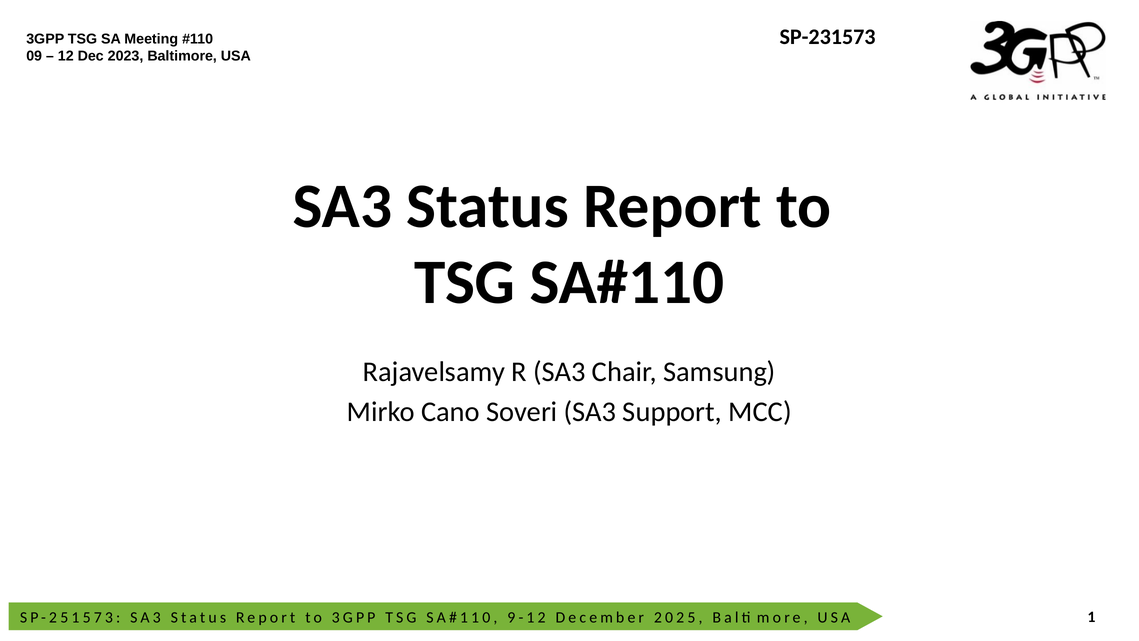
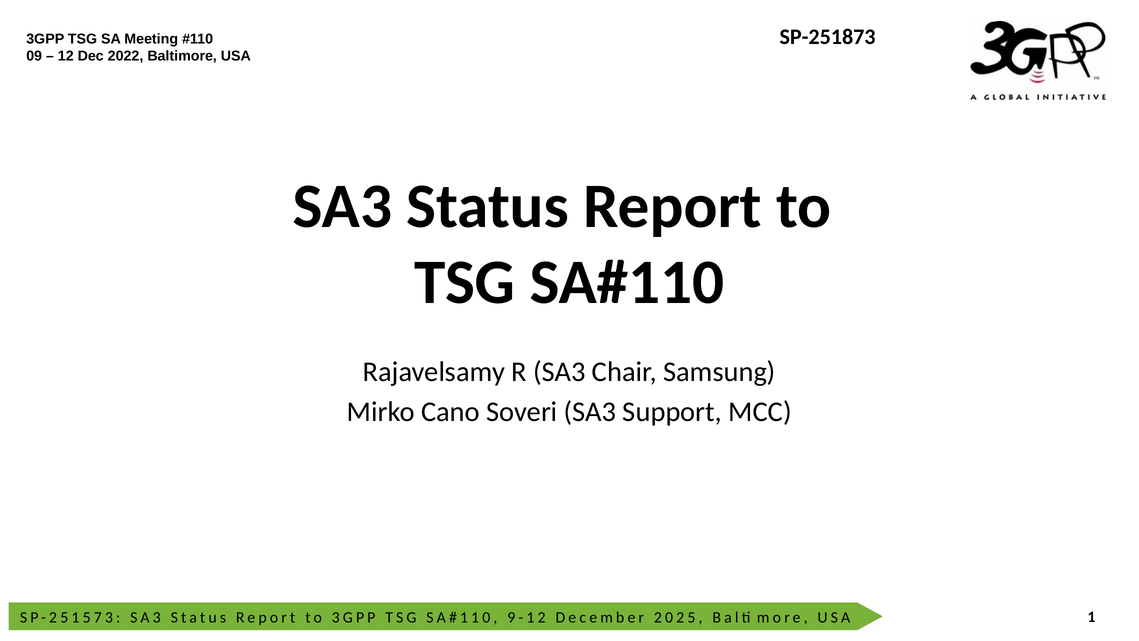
SP-231573: SP-231573 -> SP-251873
2023: 2023 -> 2022
